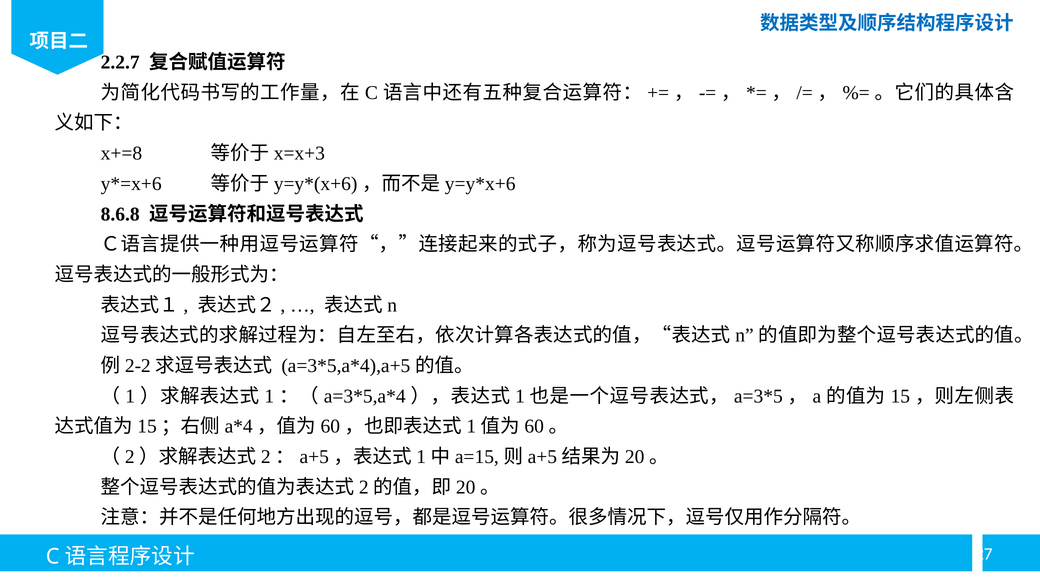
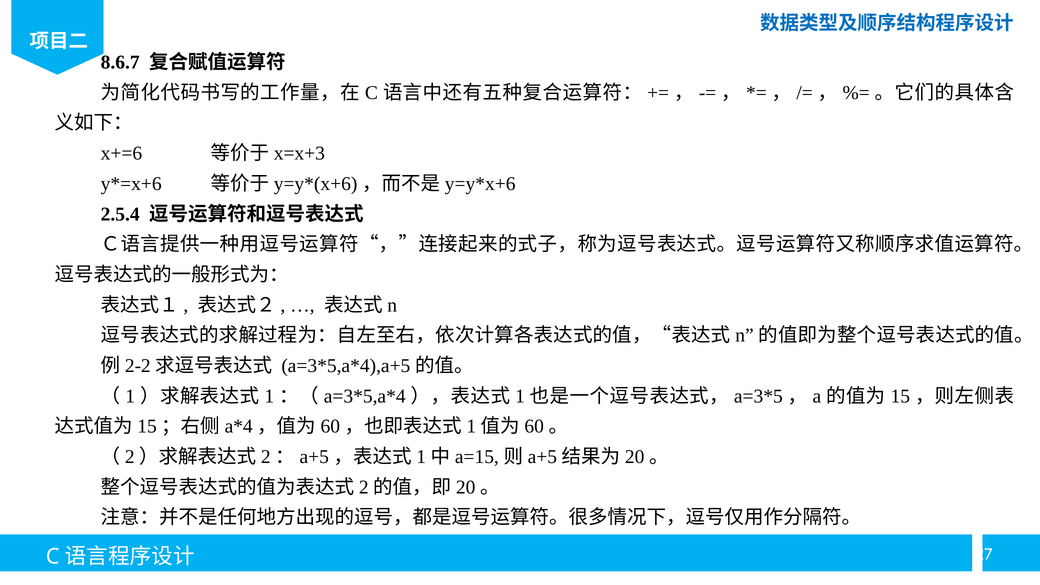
2.2.7: 2.2.7 -> 8.6.7
x+=8: x+=8 -> x+=6
8.6.8: 8.6.8 -> 2.5.4
